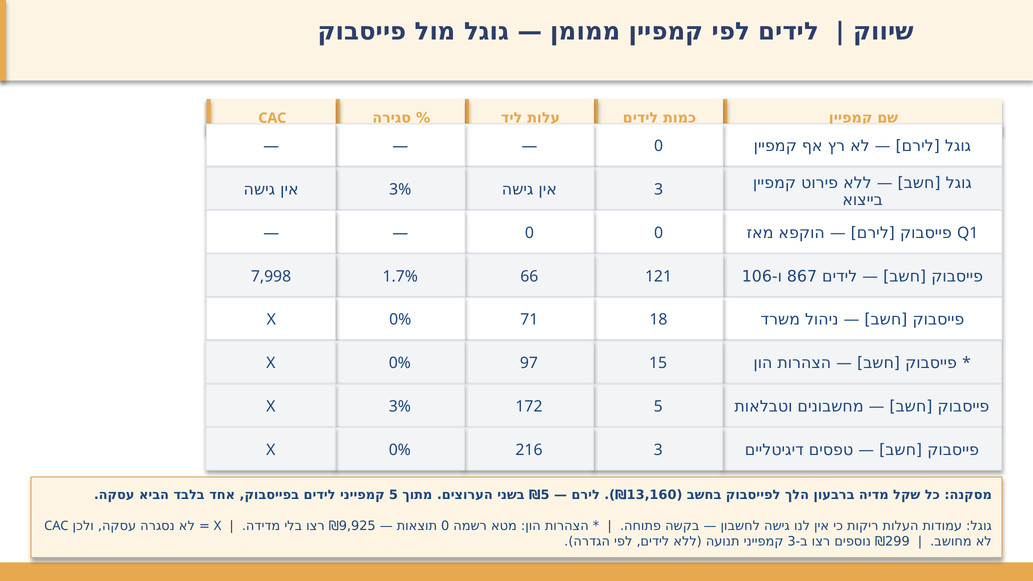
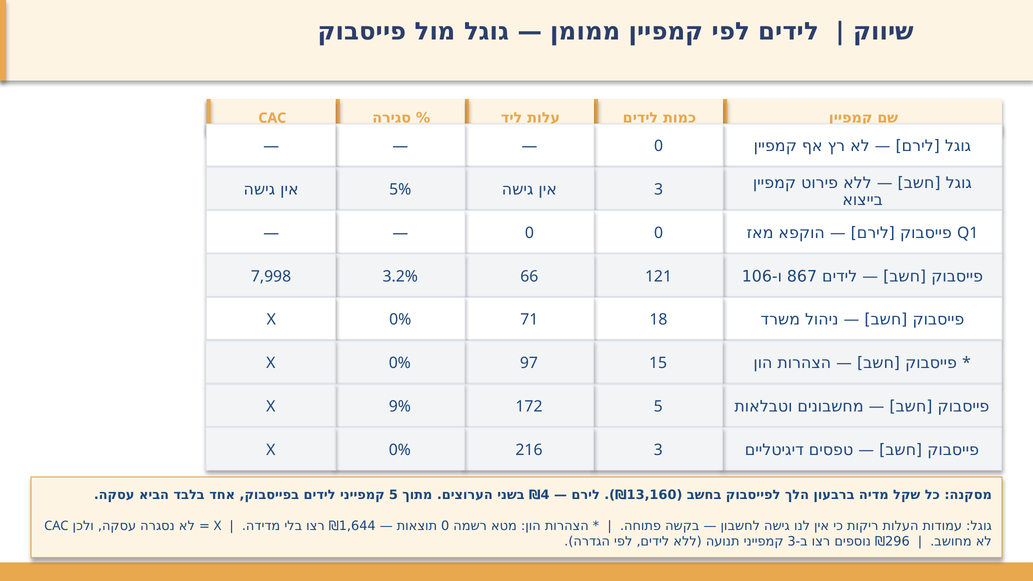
3% at (400, 190): 3% -> 5%
1.7%: 1.7% -> 3.2%
3% at (400, 407): 3% -> 9%
₪5: ₪5 -> ₪4
₪9,925: ₪9,925 -> ₪1,644
₪299: ₪299 -> ₪296
